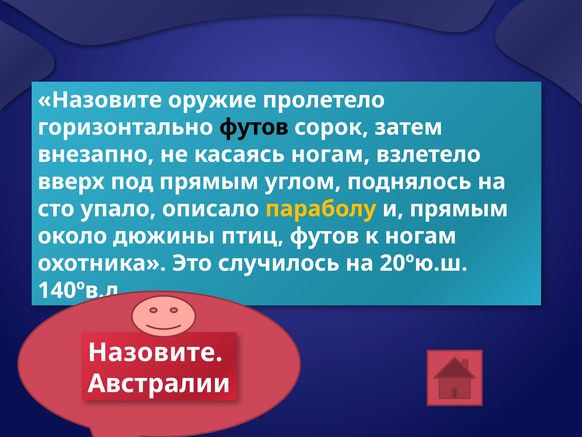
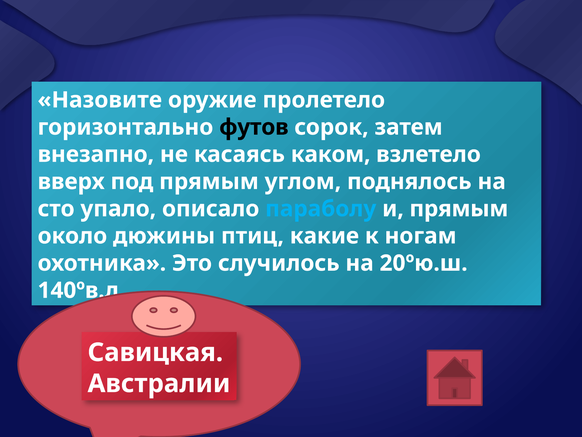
касаясь ногам: ногам -> каком
параболу colour: yellow -> light blue
птиц футов: футов -> какие
Назовите at (155, 352): Назовите -> Савицкая
